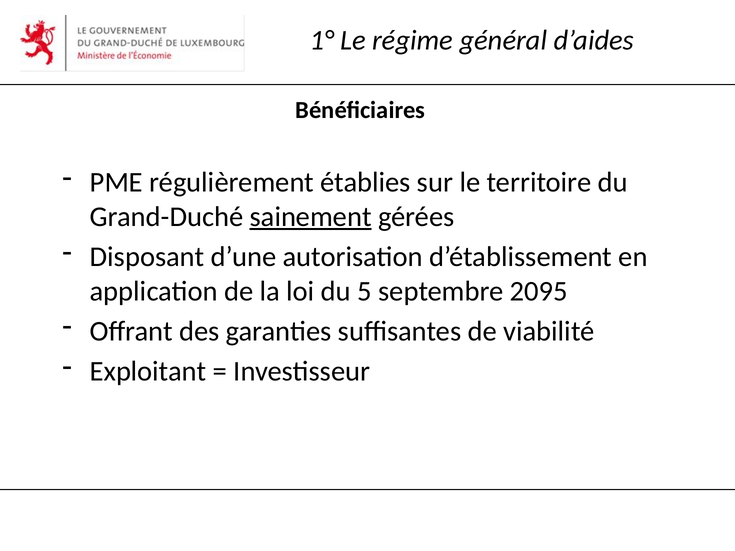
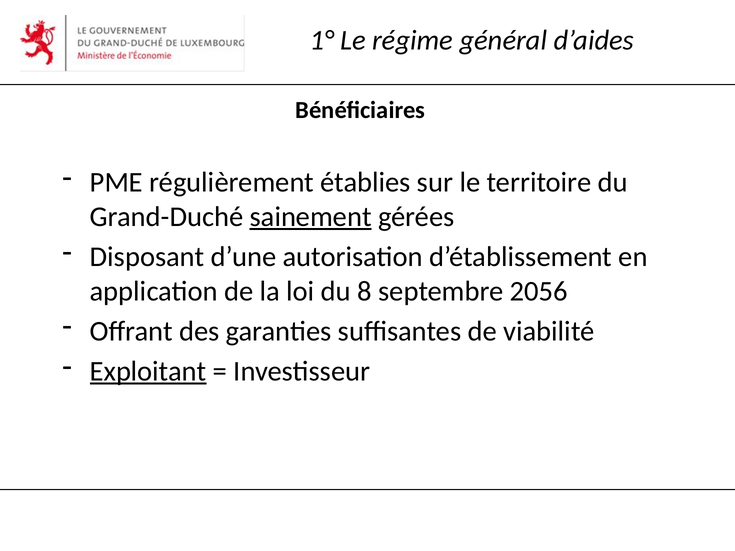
5: 5 -> 8
2095: 2095 -> 2056
Exploitant underline: none -> present
